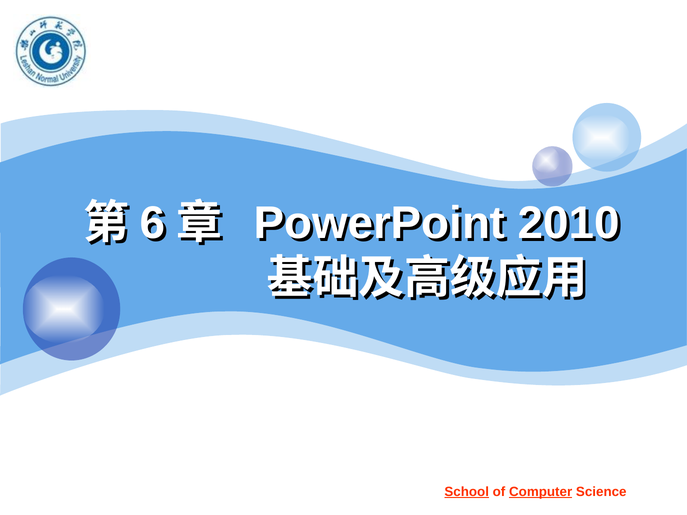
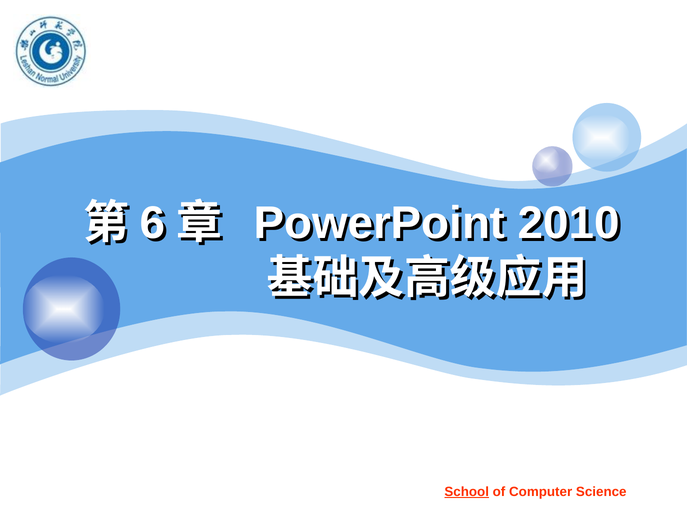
Computer underline: present -> none
